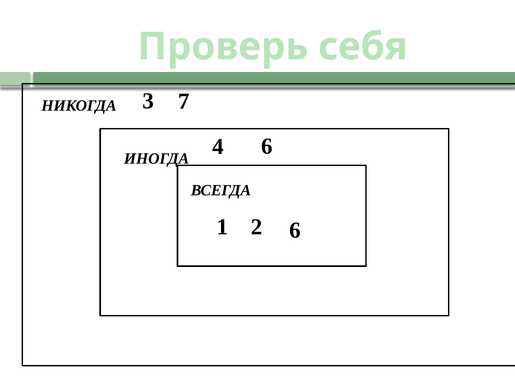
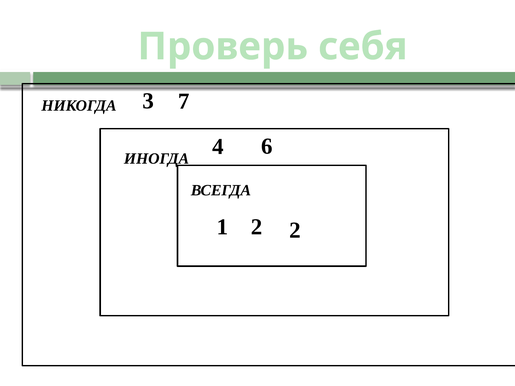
2 6: 6 -> 2
